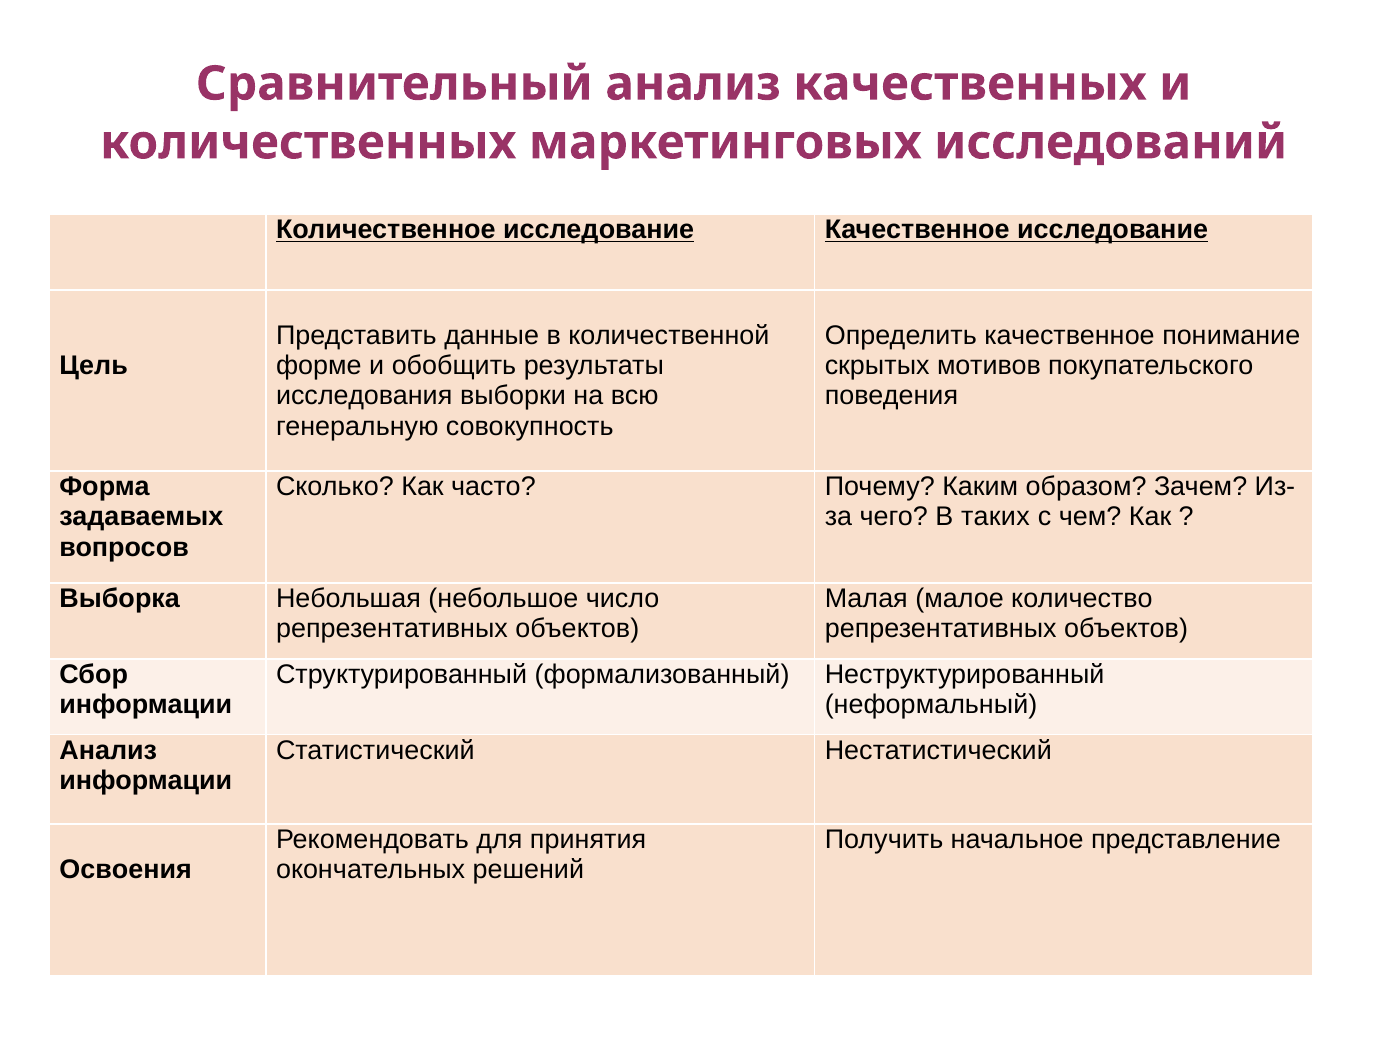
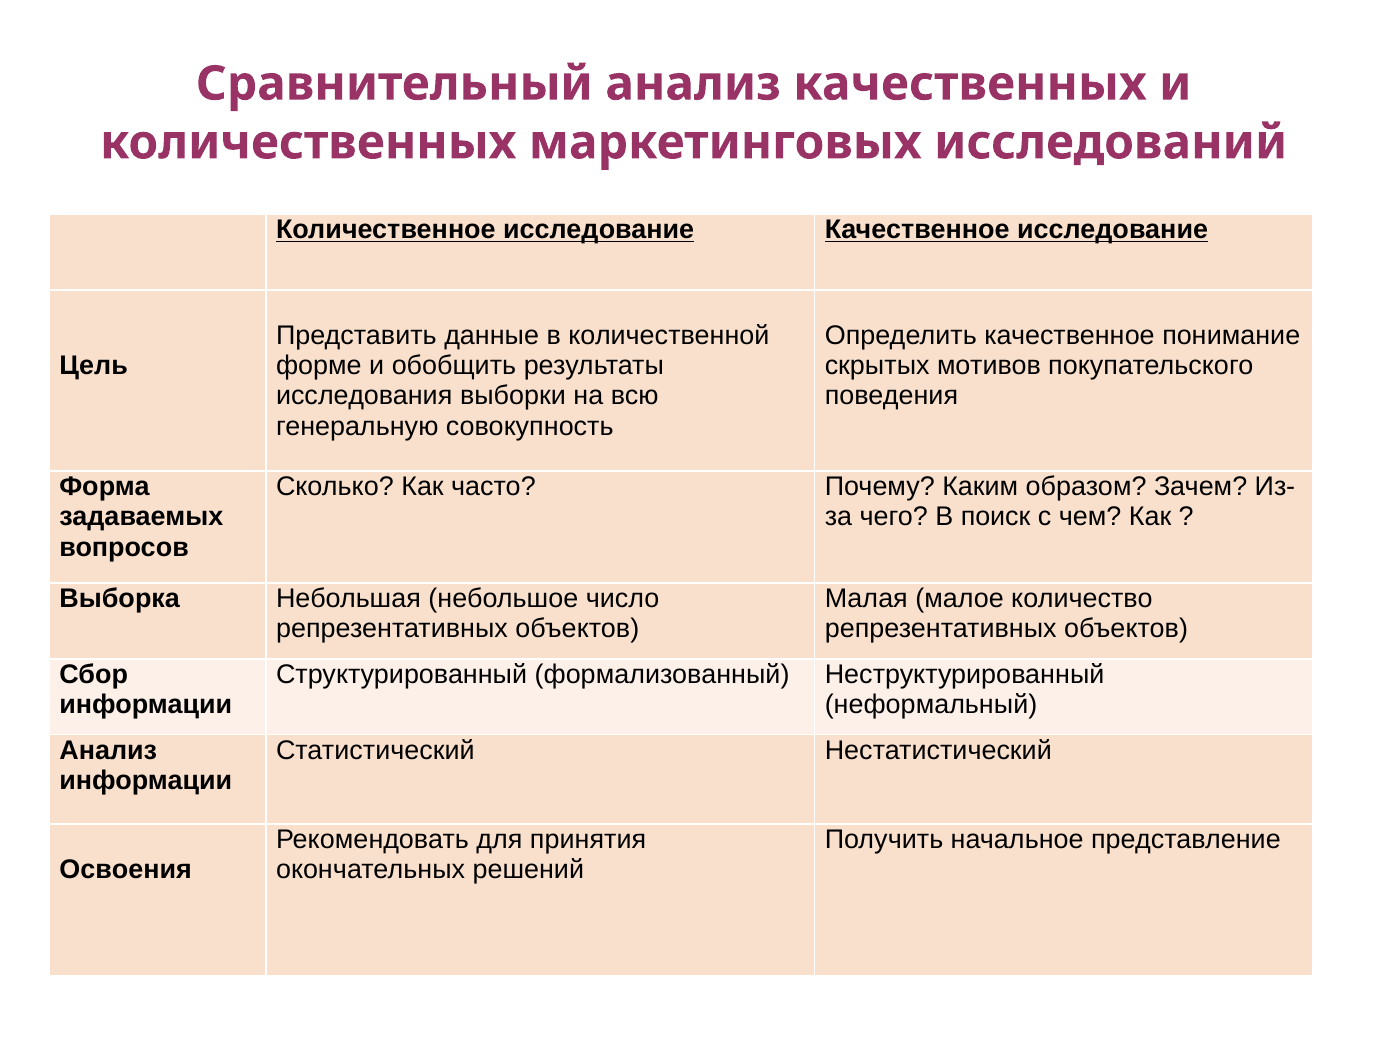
таких: таких -> поиск
